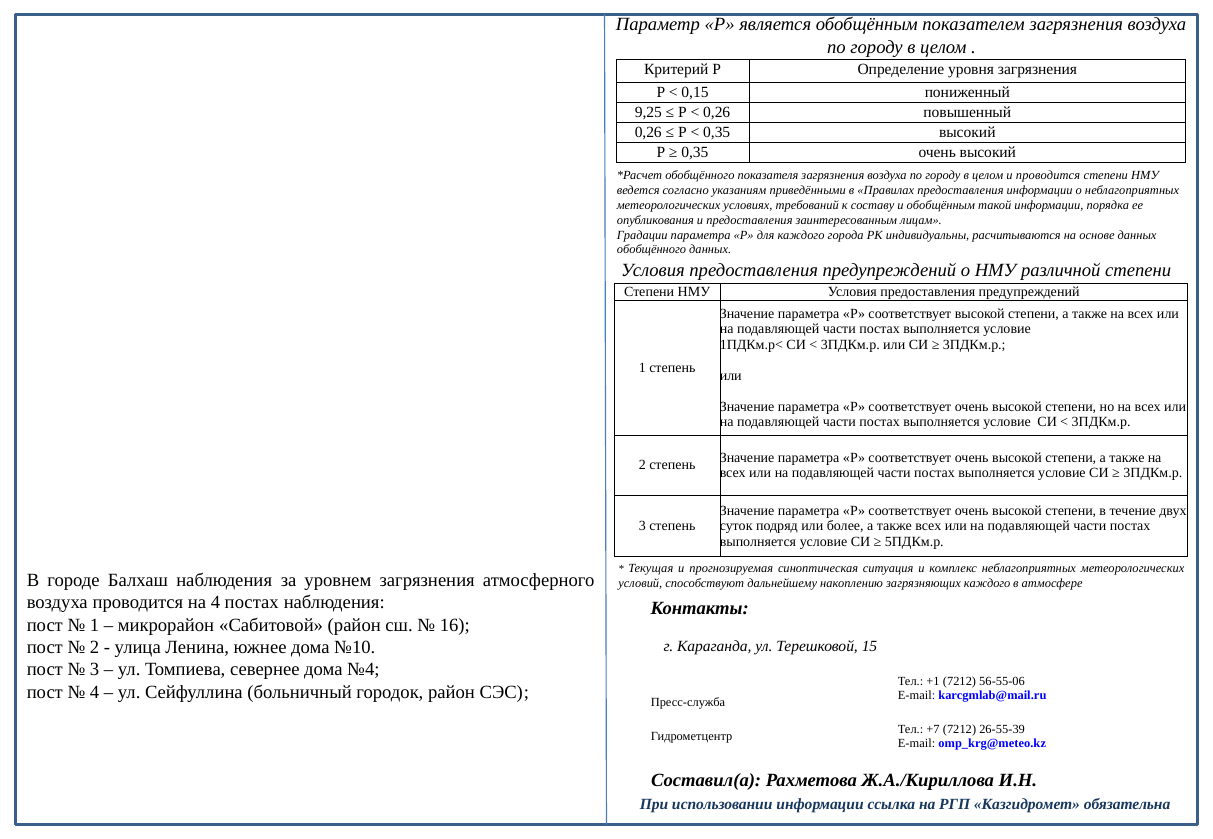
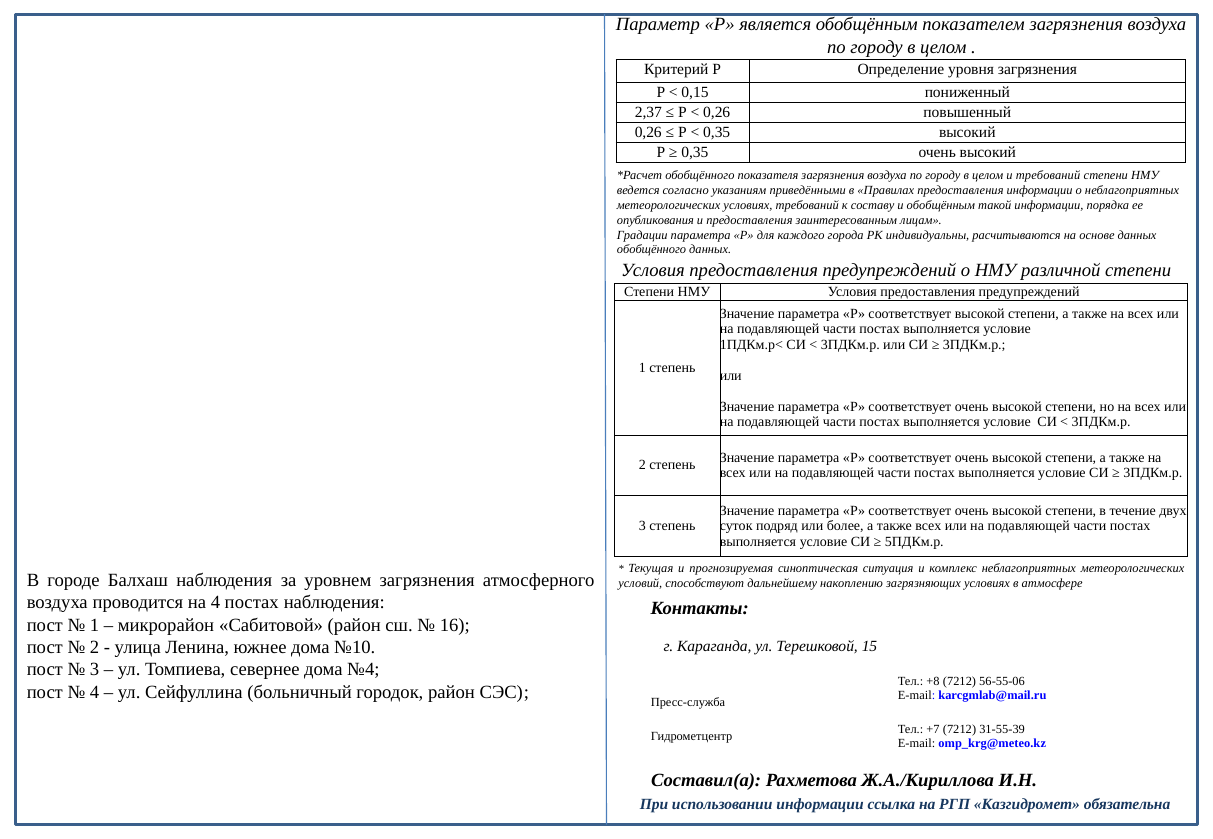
9,25: 9,25 -> 2,37
и проводится: проводится -> требований
загрязняющих каждого: каждого -> условиях
+1: +1 -> +8
26-55-39: 26-55-39 -> 31-55-39
